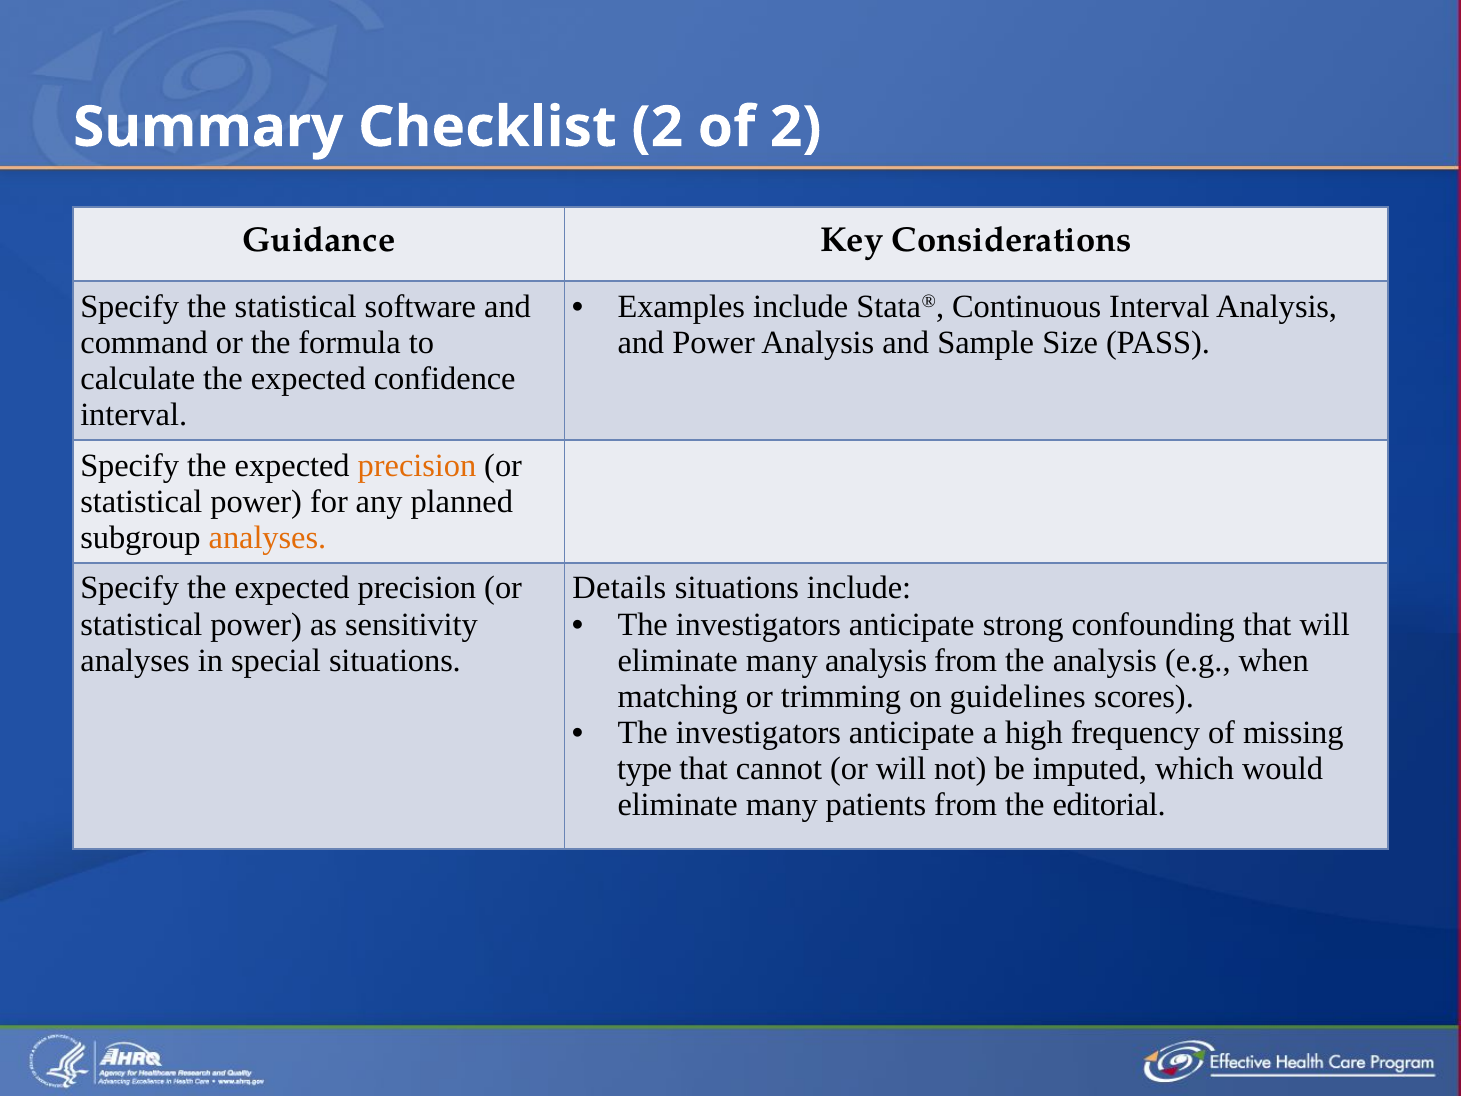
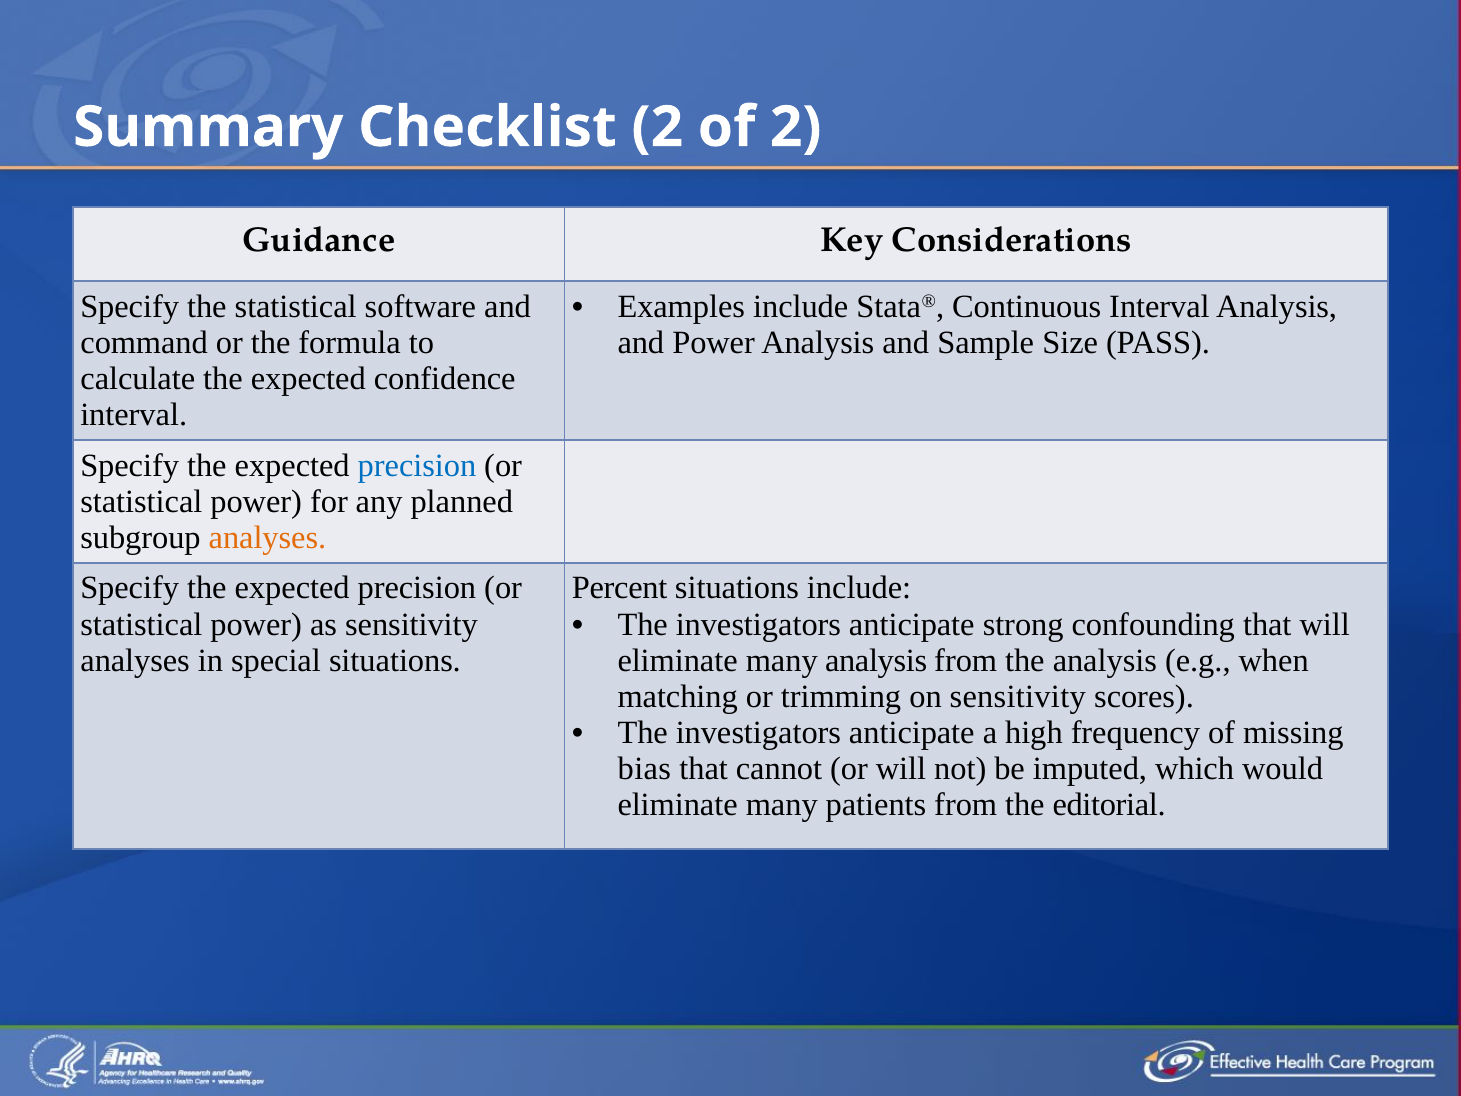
precision at (417, 465) colour: orange -> blue
Details: Details -> Percent
on guidelines: guidelines -> sensitivity
type: type -> bias
